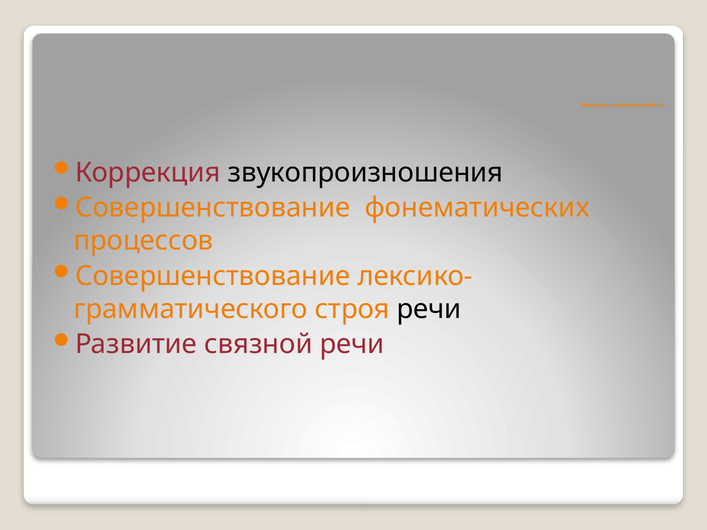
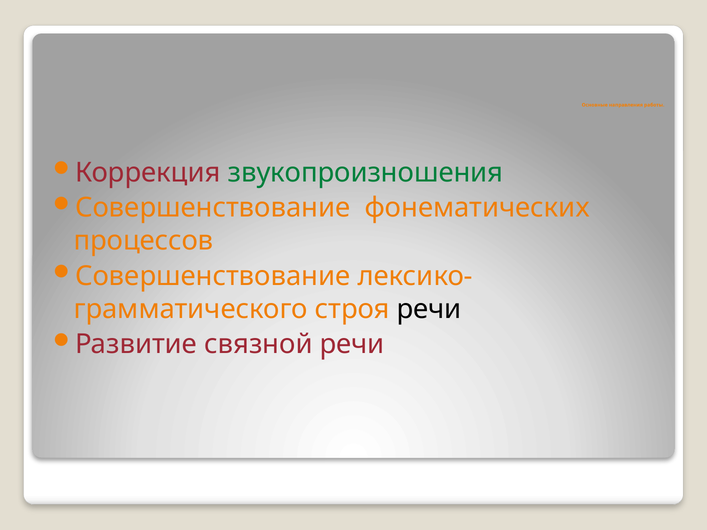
звукопроизношения colour: black -> green
